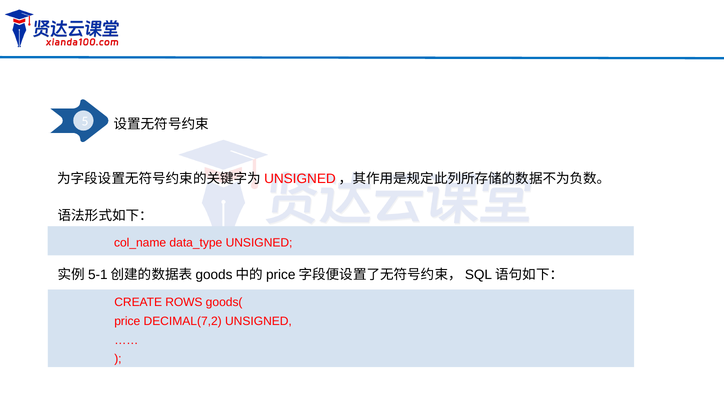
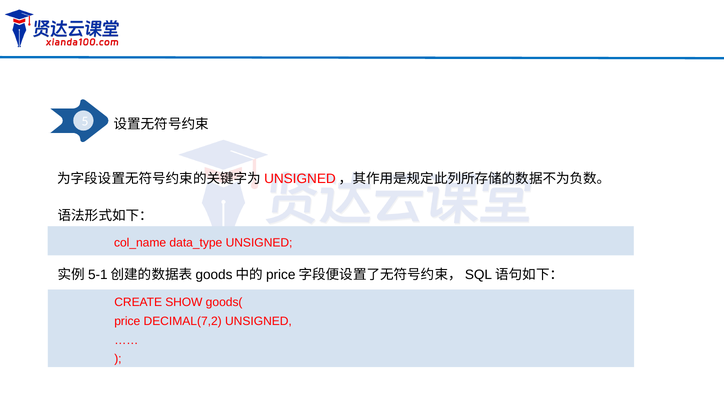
ROWS: ROWS -> SHOW
